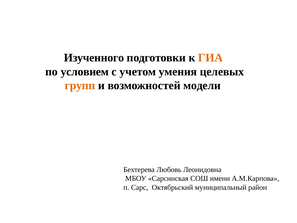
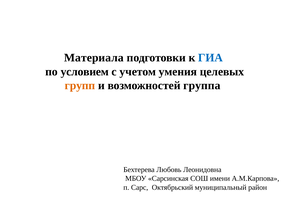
Изученного: Изученного -> Материала
ГИА colour: orange -> blue
модели: модели -> группа
